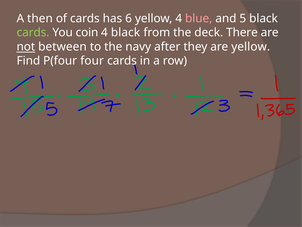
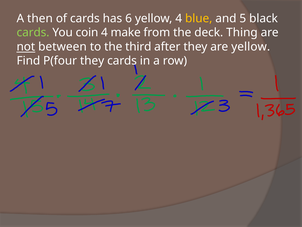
blue colour: pink -> yellow
4 black: black -> make
There: There -> Thing
navy: navy -> third
P(four four: four -> they
